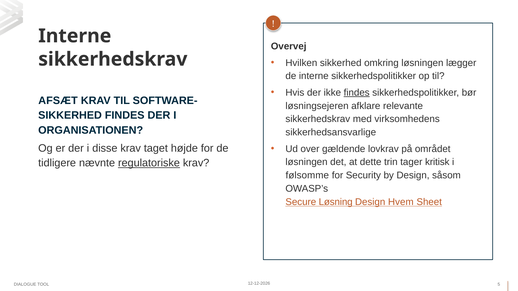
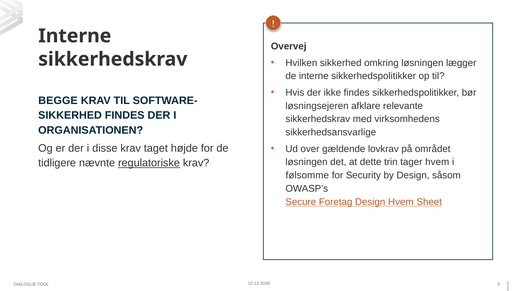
findes at (357, 93) underline: present -> none
AFSÆT: AFSÆT -> BEGGE
tager kritisk: kritisk -> hvem
Løsning: Løsning -> Foretag
